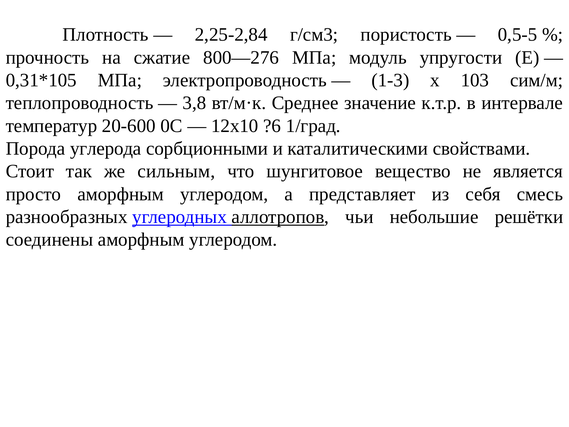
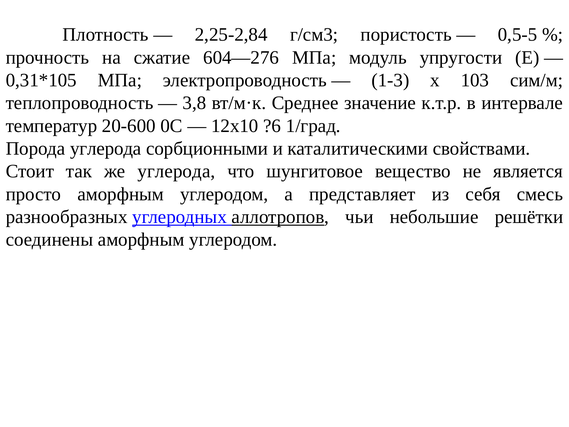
800—276: 800—276 -> 604—276
же сильным: сильным -> углерода
